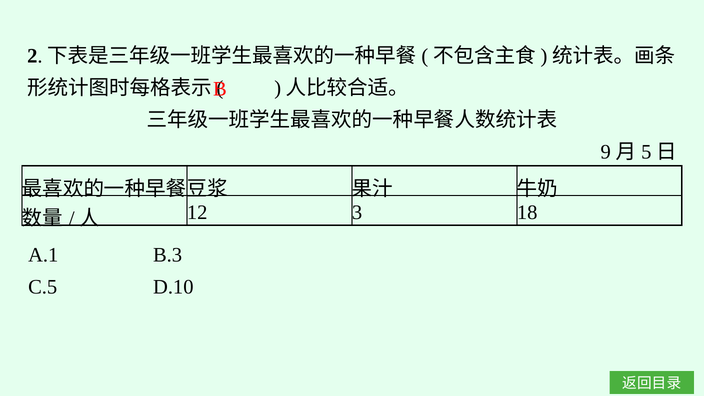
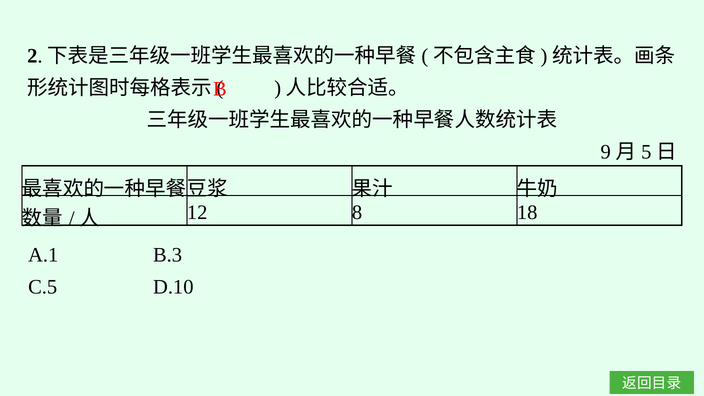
3: 3 -> 8
